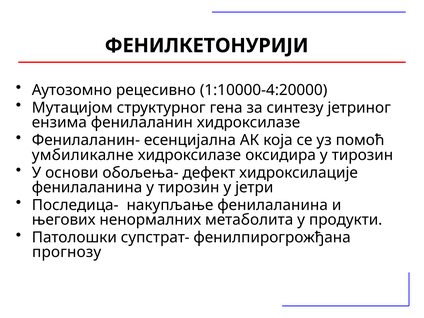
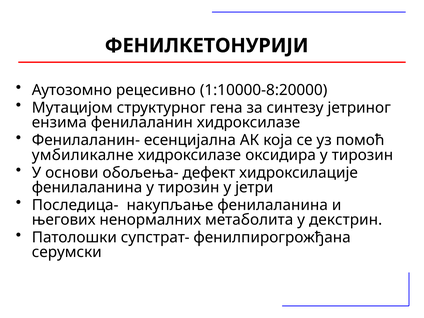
1:10000-4:20000: 1:10000-4:20000 -> 1:10000-8:20000
продукти: продукти -> декстрин
прогнозу: прогнозу -> серумски
